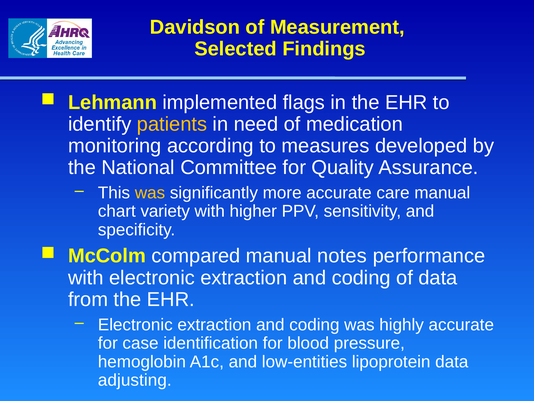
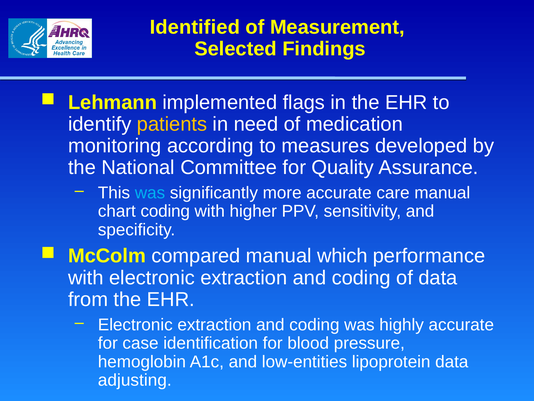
Davidson: Davidson -> Identified
was at (150, 193) colour: yellow -> light blue
chart variety: variety -> coding
notes: notes -> which
